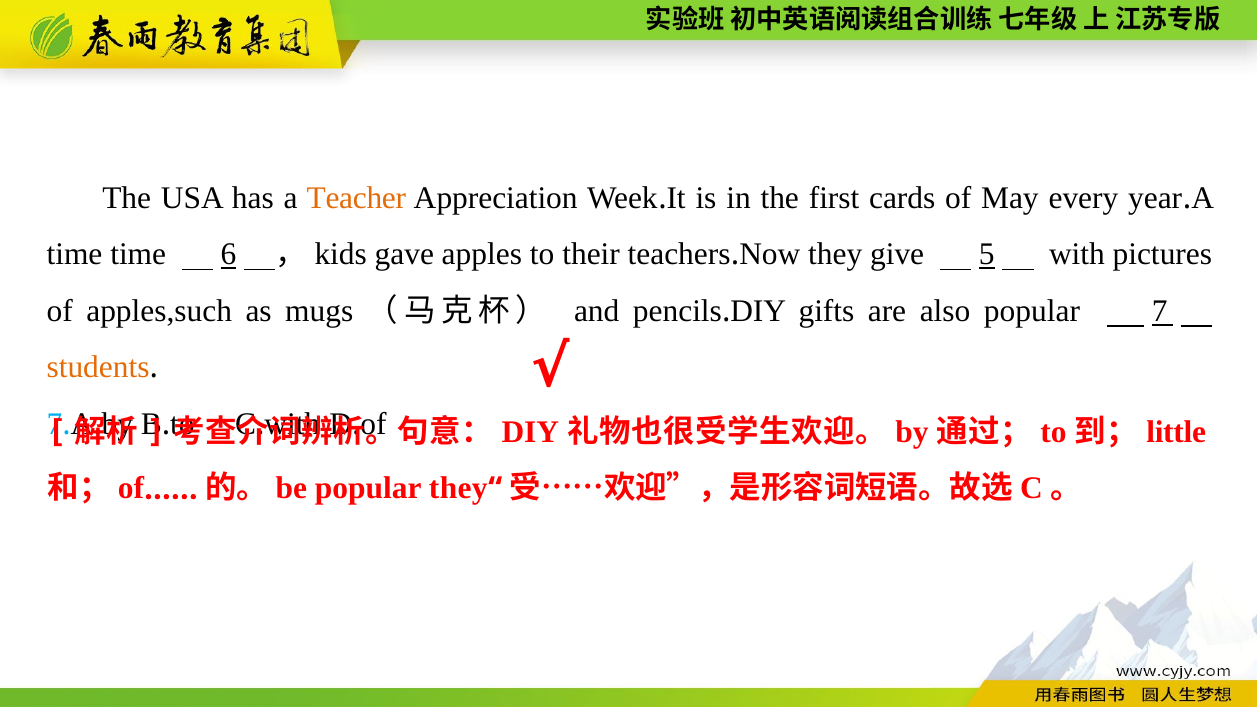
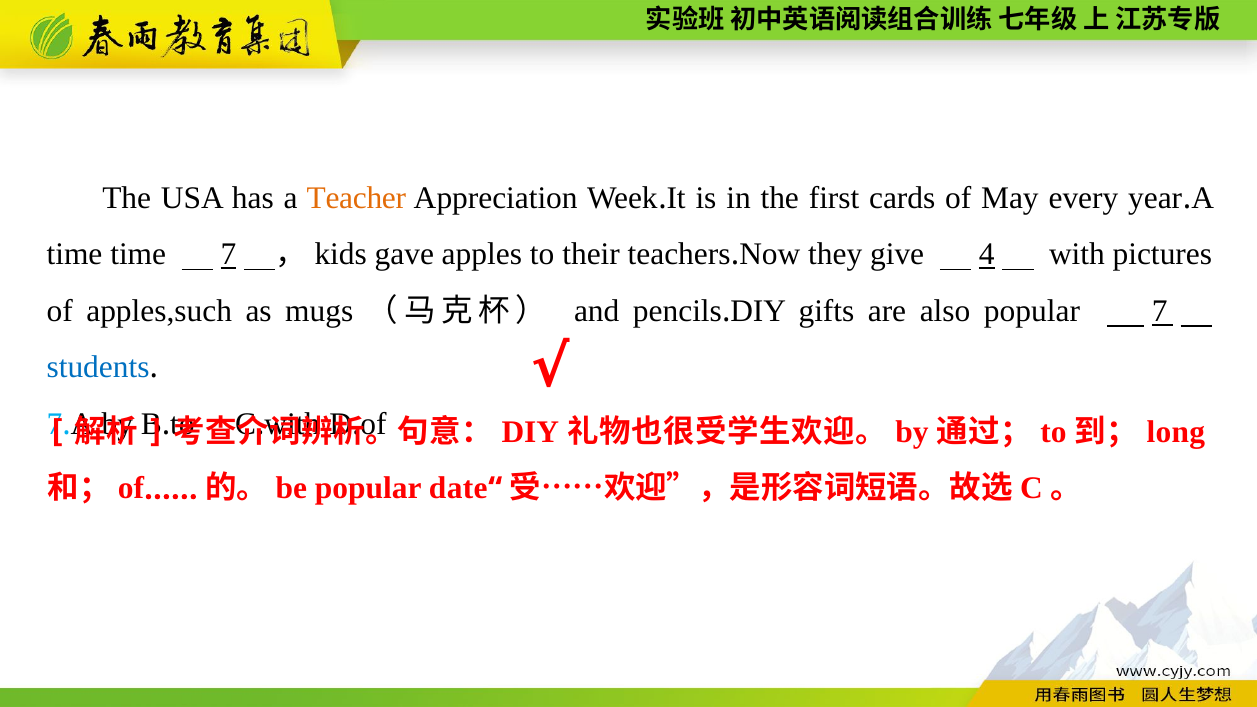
time 6: 6 -> 7
5: 5 -> 4
students colour: orange -> blue
little: little -> long
popular they: they -> date
